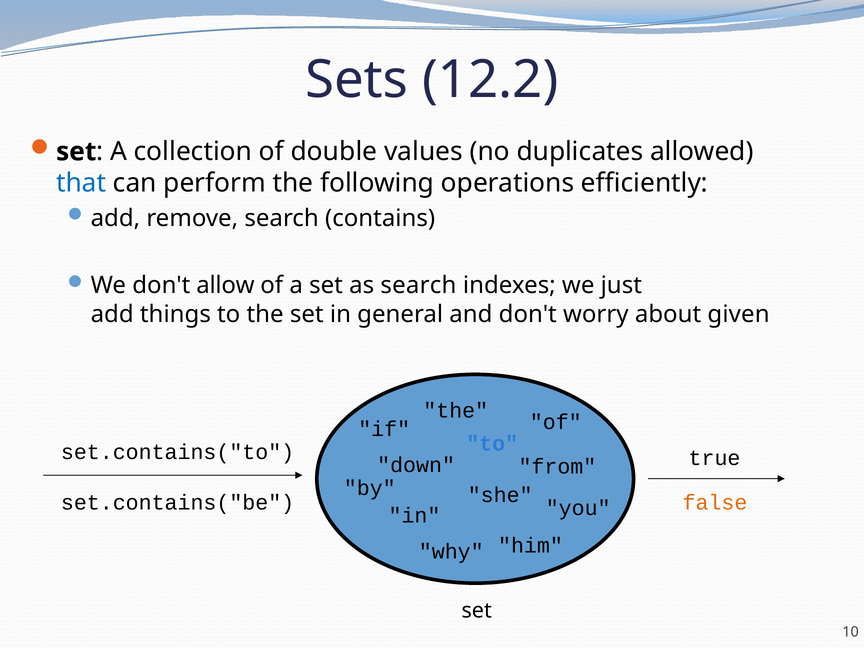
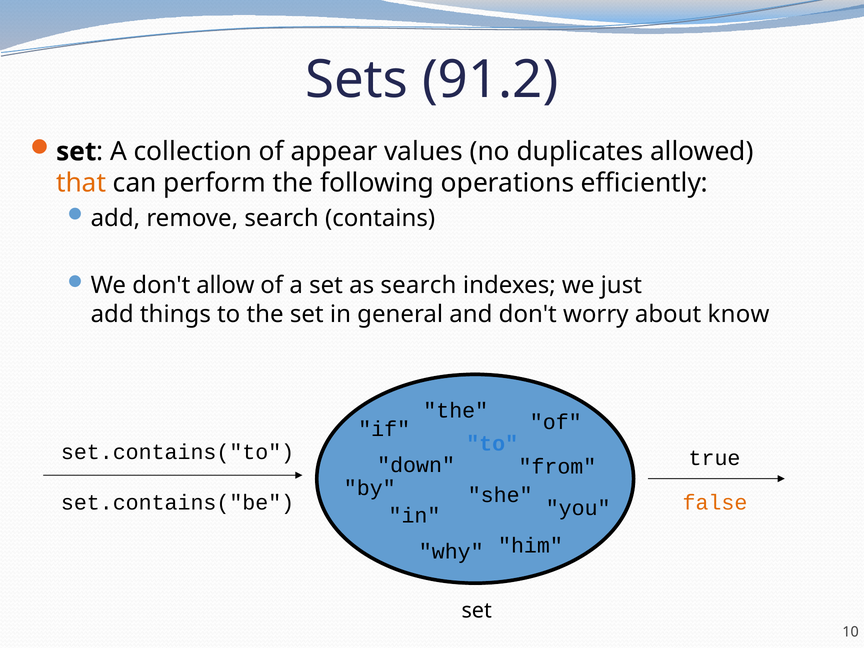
12.2: 12.2 -> 91.2
double: double -> appear
that colour: blue -> orange
given: given -> know
